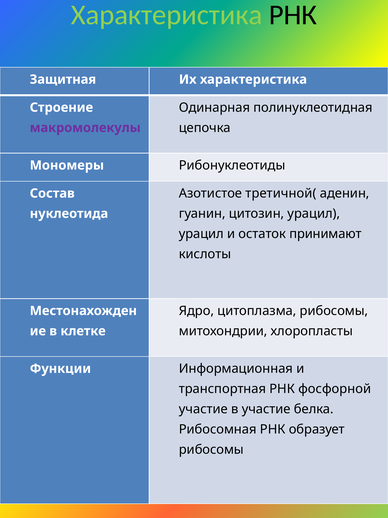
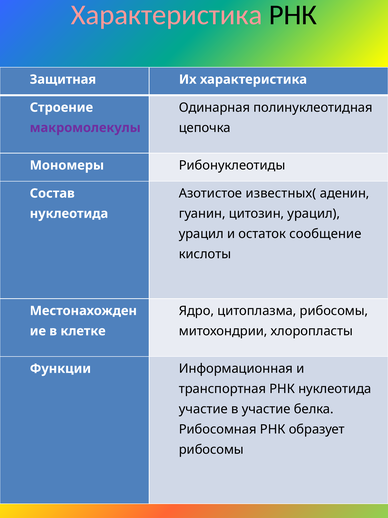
Характеристика at (167, 15) colour: light green -> pink
третичной(: третичной( -> известных(
принимают: принимают -> сообщение
РНК фосфорной: фосфорной -> нуклеотида
